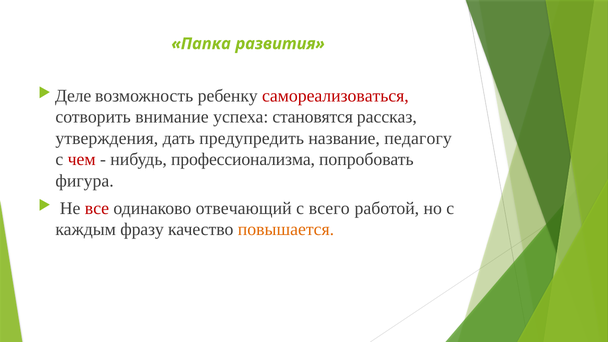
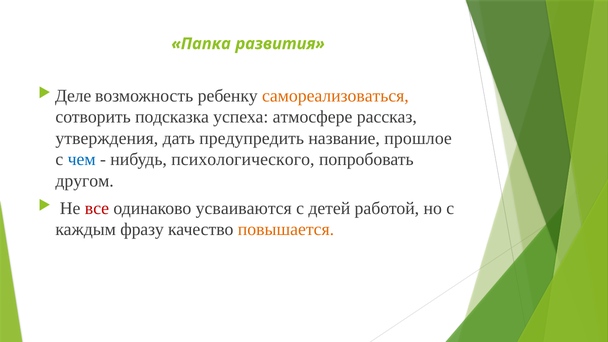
самореализоваться colour: red -> orange
внимание: внимание -> подсказка
становятся: становятся -> атмосфере
педагогу: педагогу -> прошлое
чем colour: red -> blue
профессионализма: профессионализма -> психологического
фигура: фигура -> другом
отвечающий: отвечающий -> усваиваются
всего: всего -> детей
